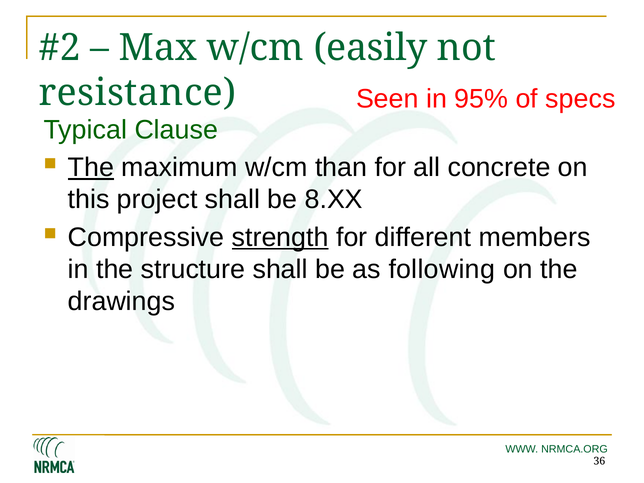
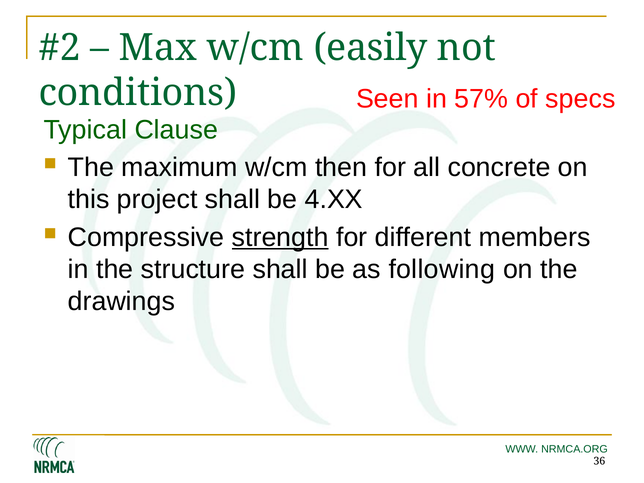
resistance: resistance -> conditions
95%: 95% -> 57%
The at (91, 167) underline: present -> none
than: than -> then
8.XX: 8.XX -> 4.XX
